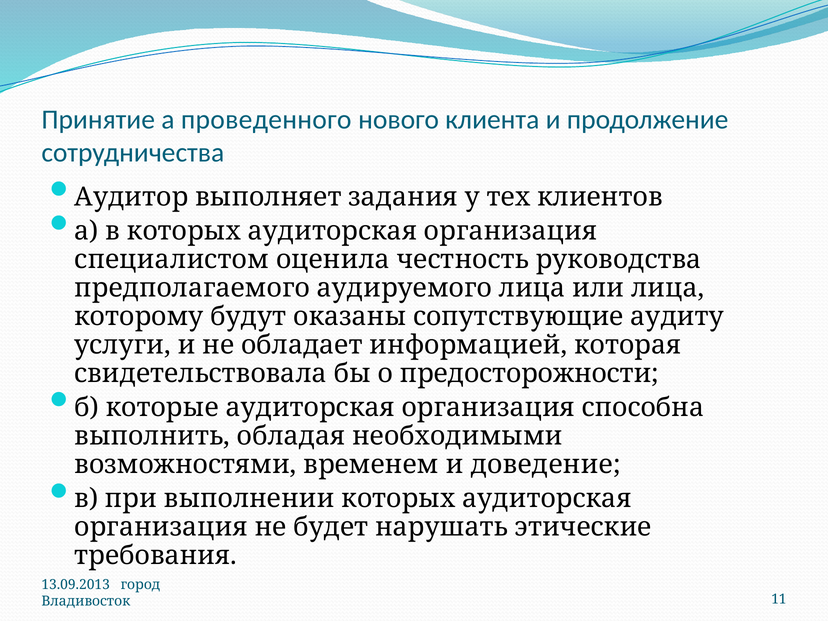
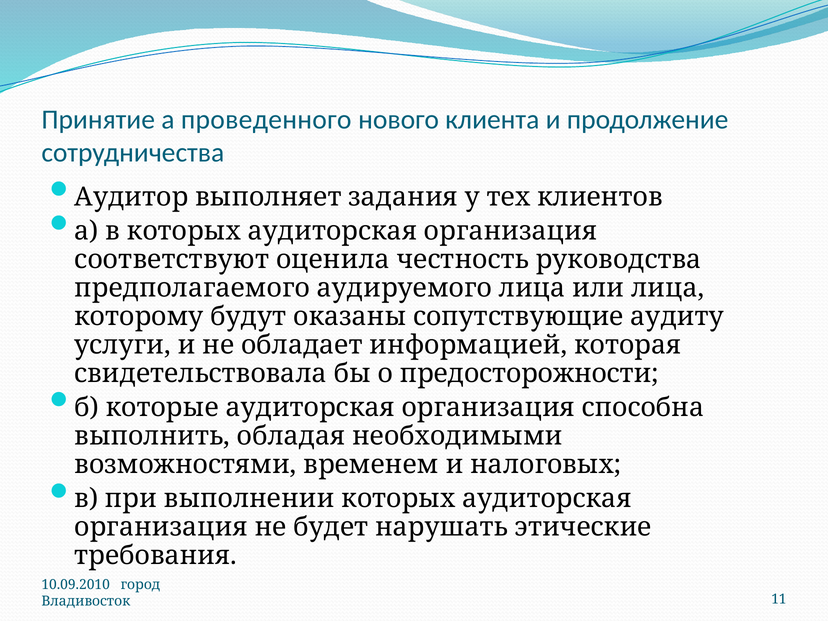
специалистом: специалистом -> соответствуют
доведение: доведение -> налоговых
13.09.2013: 13.09.2013 -> 10.09.2010
